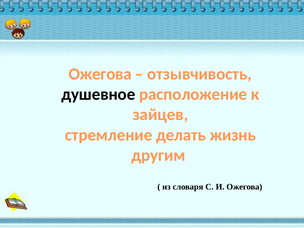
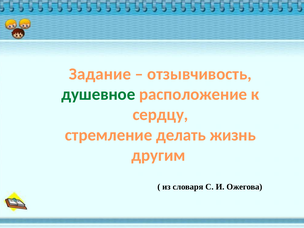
Ожегова at (100, 74): Ожегова -> Задание
душевное colour: black -> green
зайцев: зайцев -> сердцу
